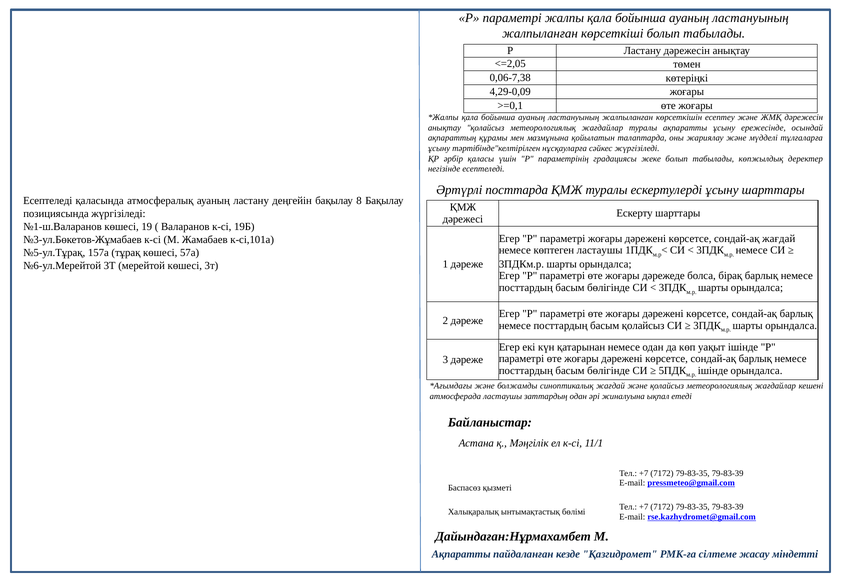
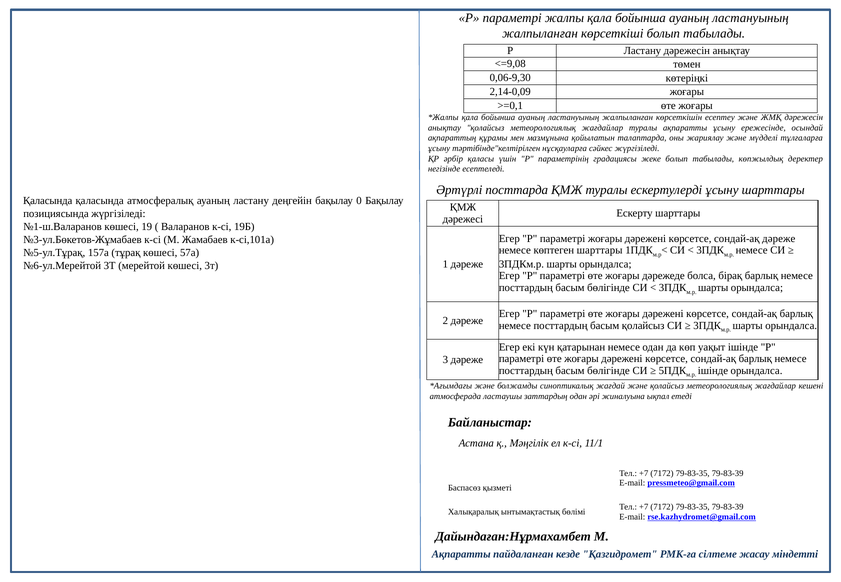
<=2,05: <=2,05 -> <=9,08
0,06-7,38: 0,06-7,38 -> 0,06-9,30
4,29-0,09: 4,29-0,09 -> 2,14-0,09
Есептеледі at (48, 201): Есептеледі -> Қаласында
8: 8 -> 0
сондай-ақ жағдай: жағдай -> дәреже
көптеген ластаушы: ластаушы -> шарттары
